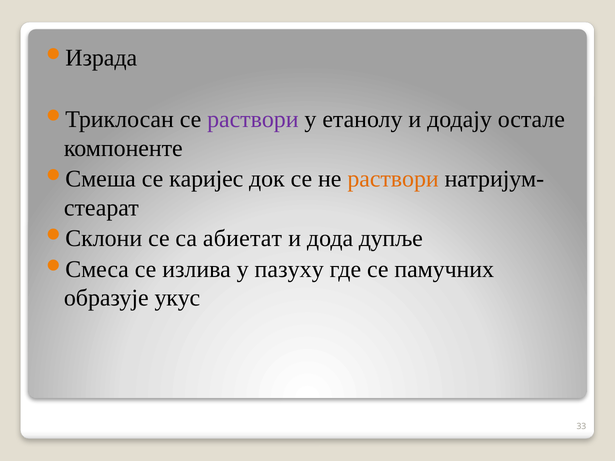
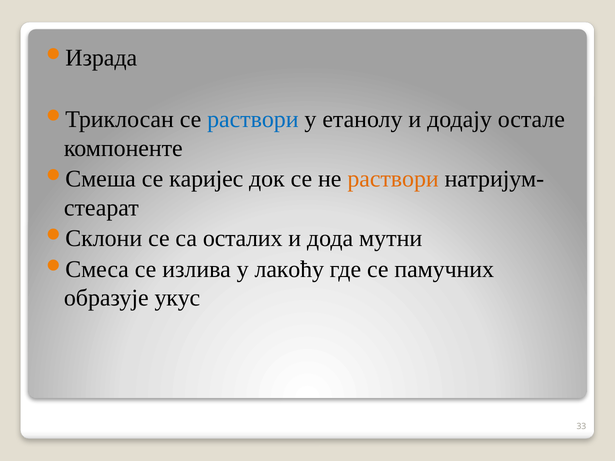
раствори at (253, 120) colour: purple -> blue
абиетат: абиетат -> осталих
дупље: дупље -> мутни
пазуху: пазуху -> лакоћу
